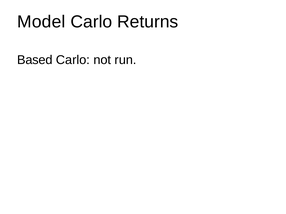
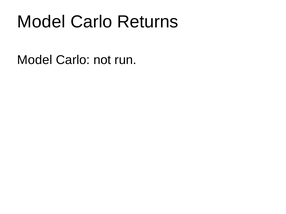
Based at (35, 60): Based -> Model
